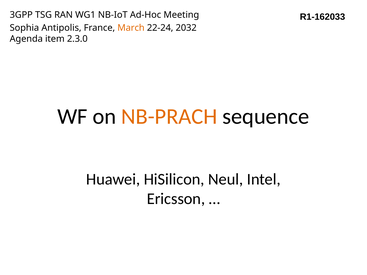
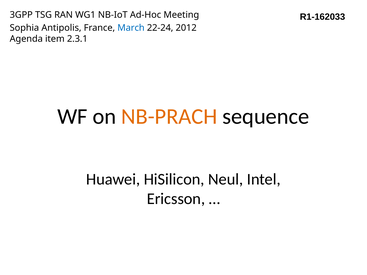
March colour: orange -> blue
2032: 2032 -> 2012
2.3.0: 2.3.0 -> 2.3.1
